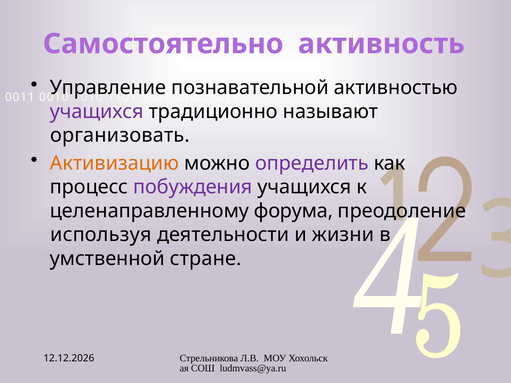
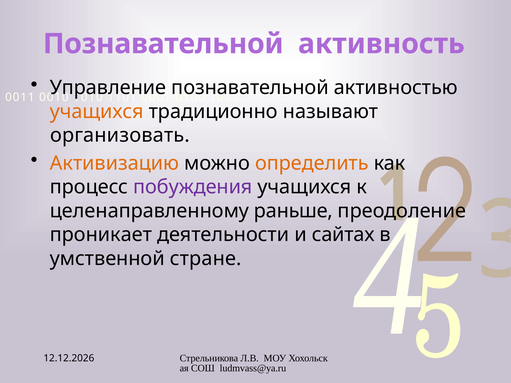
Самостоятельно at (163, 44): Самостоятельно -> Познавательной
учащихся at (97, 112) colour: purple -> orange
определить colour: purple -> orange
форума: форума -> раньше
используя: используя -> проникает
жизни: жизни -> сайтах
